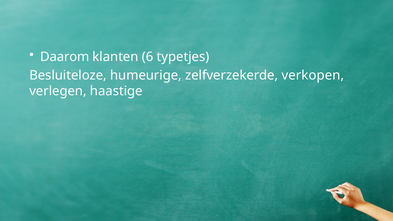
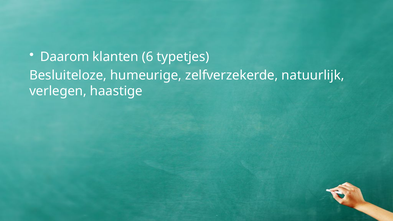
verkopen: verkopen -> natuurlijk
